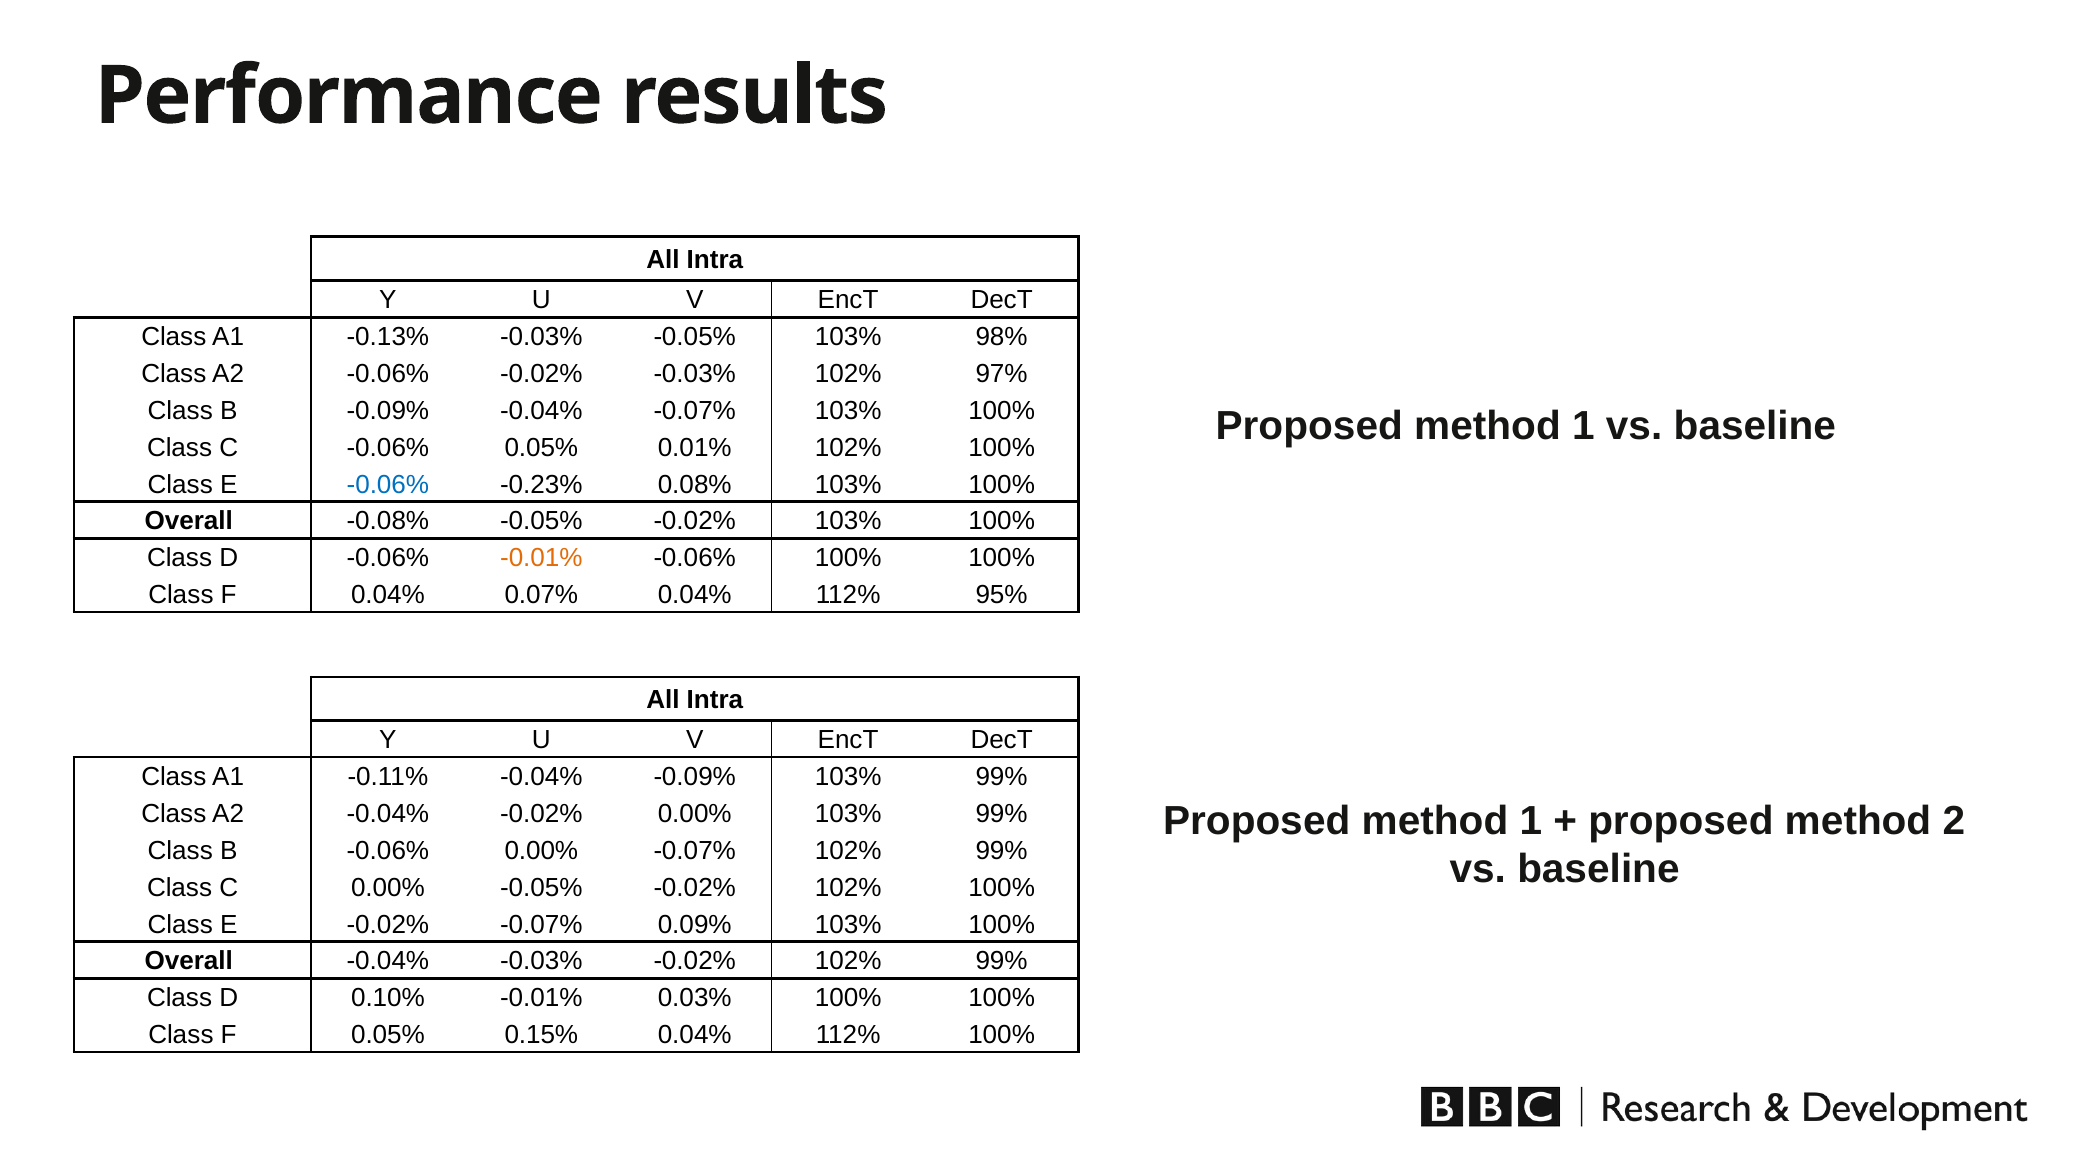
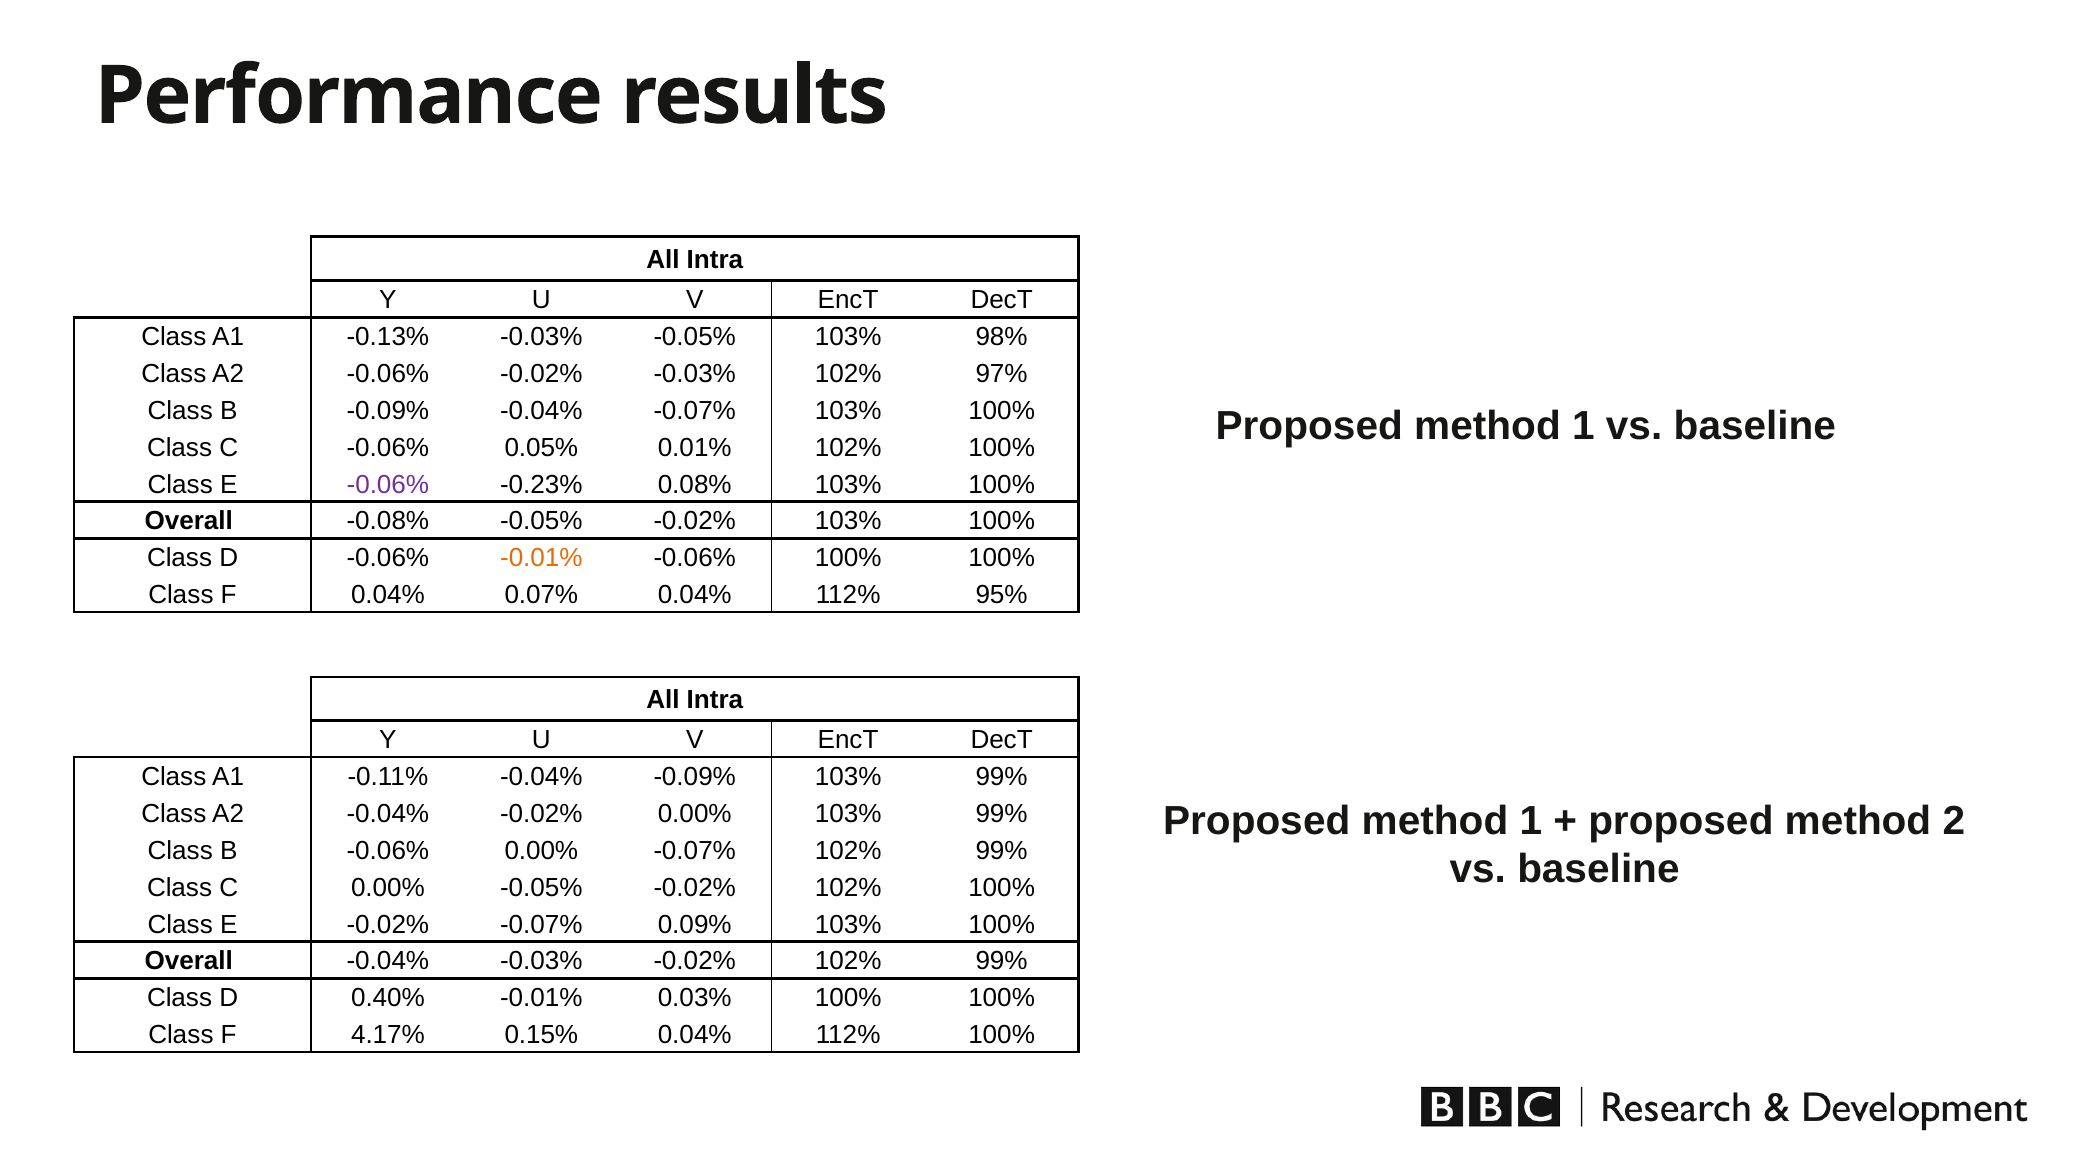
-0.06% at (388, 484) colour: blue -> purple
0.10%: 0.10% -> 0.40%
F 0.05%: 0.05% -> 4.17%
